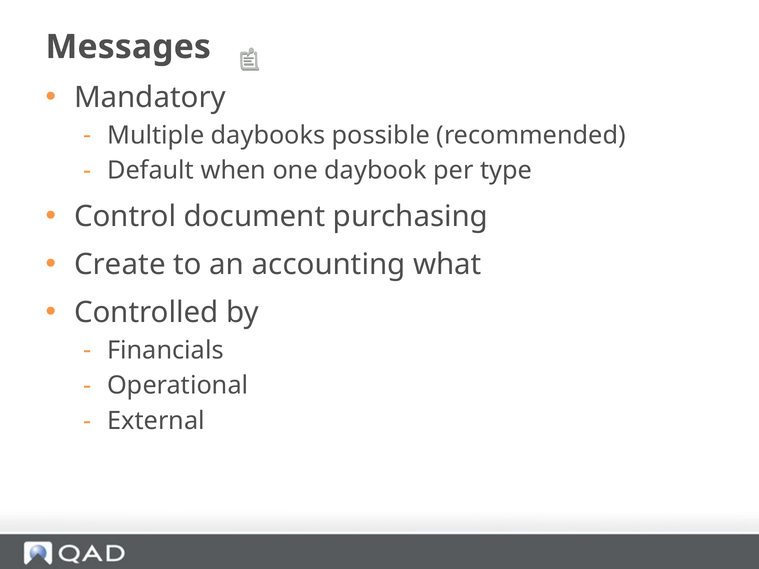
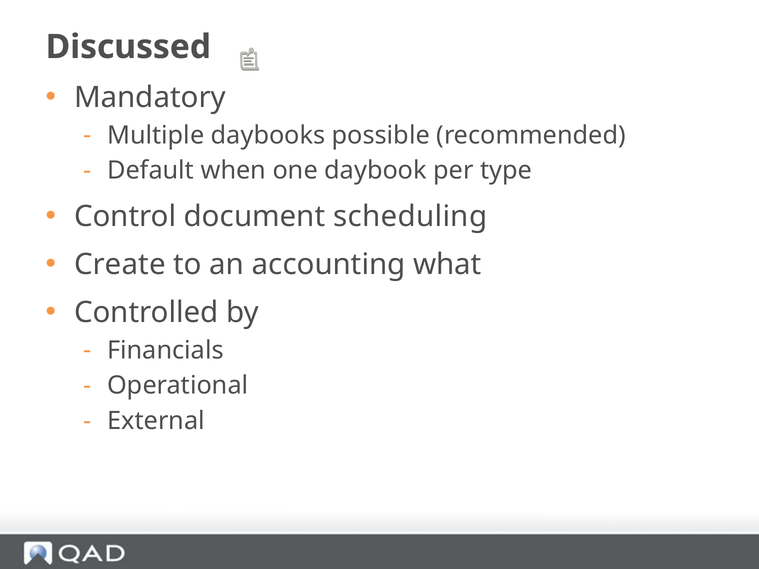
Messages: Messages -> Discussed
purchasing: purchasing -> scheduling
